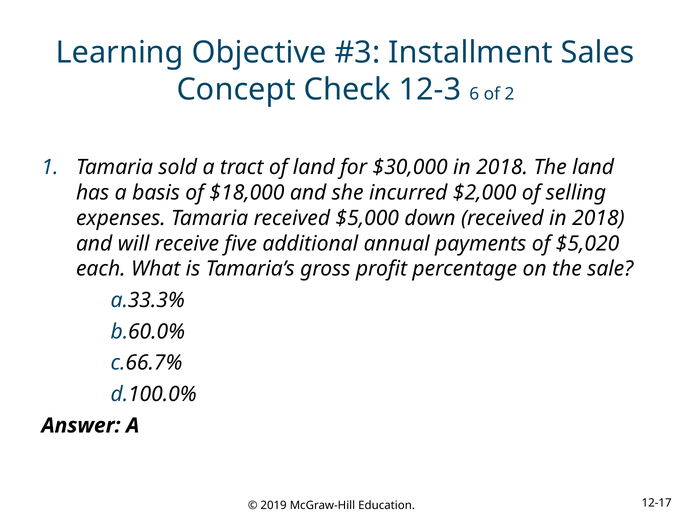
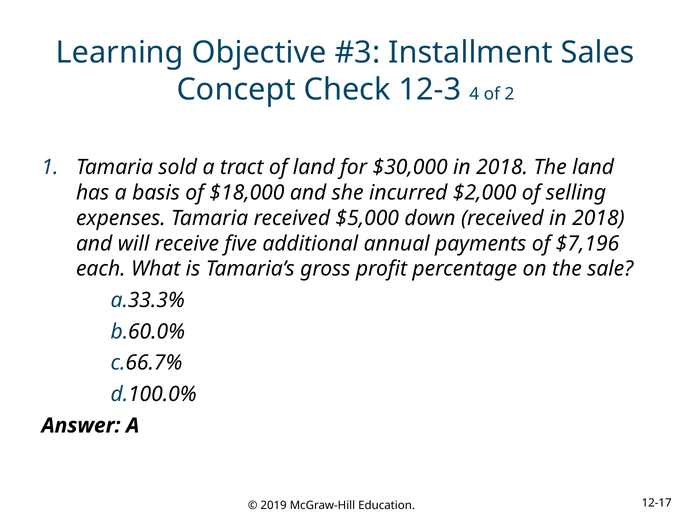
6: 6 -> 4
$5,020: $5,020 -> $7,196
